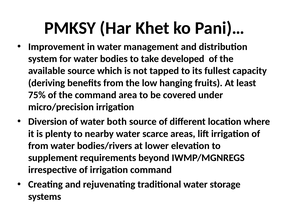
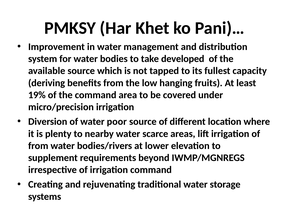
75%: 75% -> 19%
both: both -> poor
